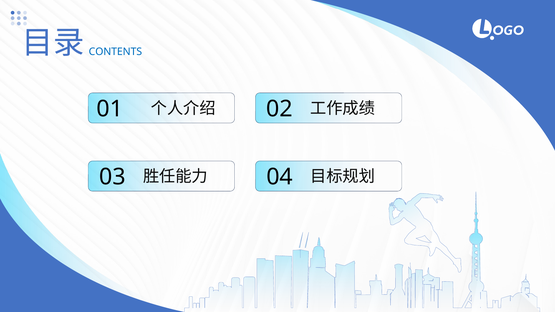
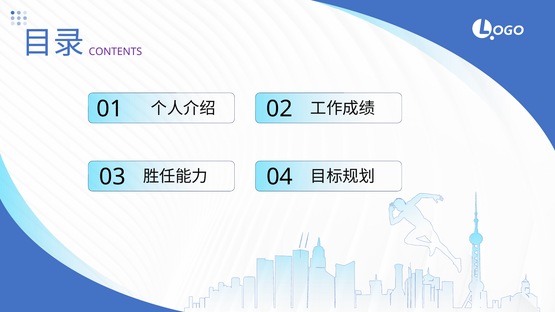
CONTENTS colour: blue -> purple
